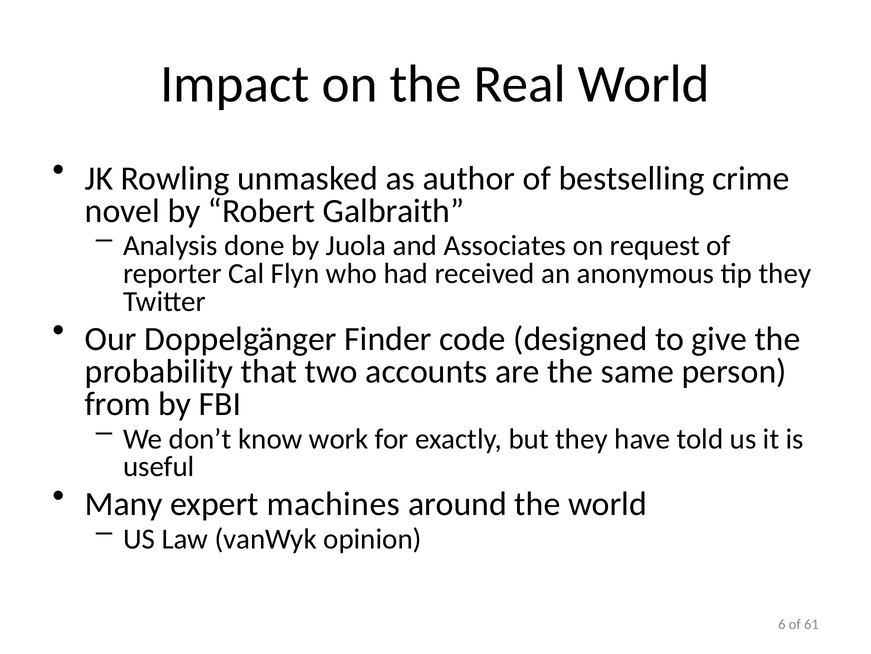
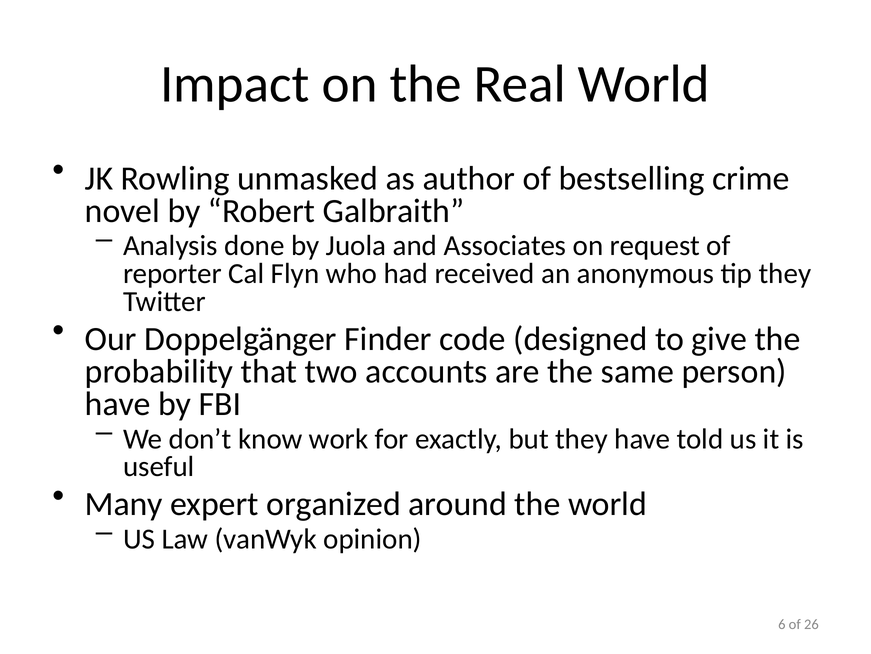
from at (118, 404): from -> have
machines: machines -> organized
61: 61 -> 26
